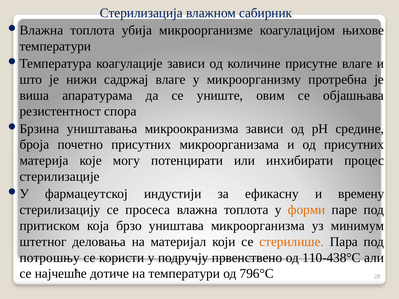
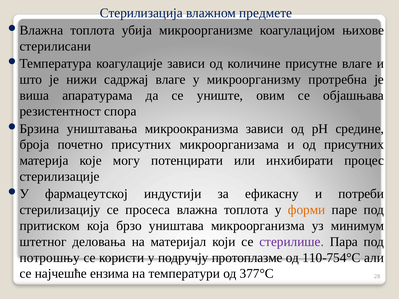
сабирник: сабирник -> предмете
температури at (55, 46): температури -> стерилисани
времену: времену -> потреби
стерилише colour: orange -> purple
првенствено: првенствено -> протоплазме
110-438°С: 110-438°С -> 110-754°С
дотиче: дотиче -> ензима
796°С: 796°С -> 377°С
